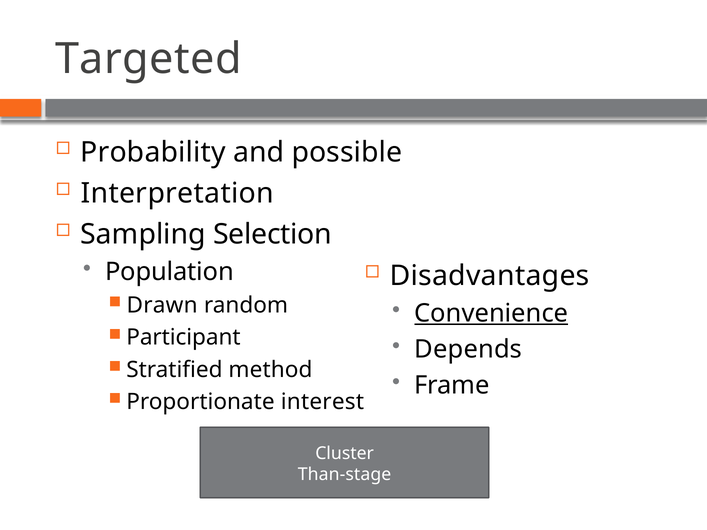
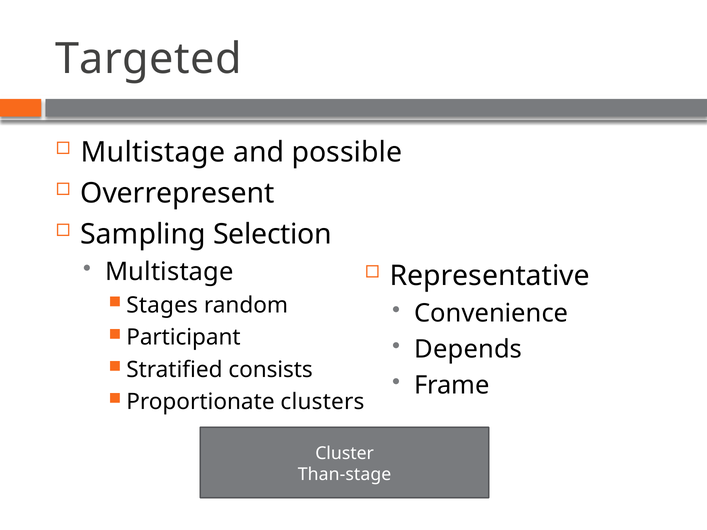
Probability at (153, 152): Probability -> Multistage
Interpretation: Interpretation -> Overrepresent
Population at (169, 272): Population -> Multistage
Disadvantages: Disadvantages -> Representative
Drawn: Drawn -> Stages
Convenience underline: present -> none
method: method -> consists
interest: interest -> clusters
